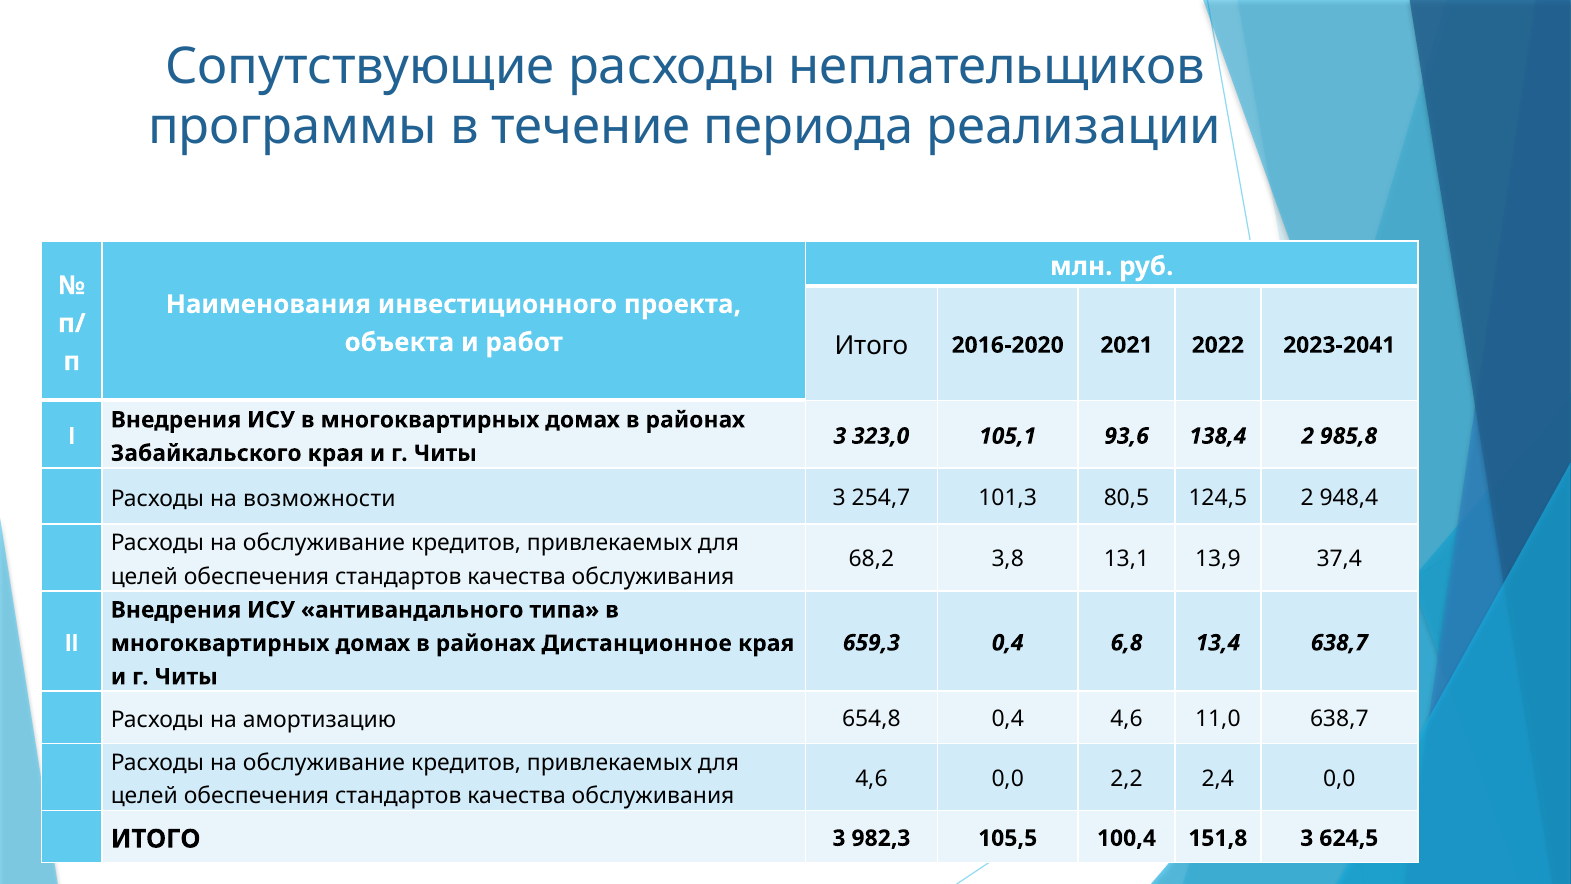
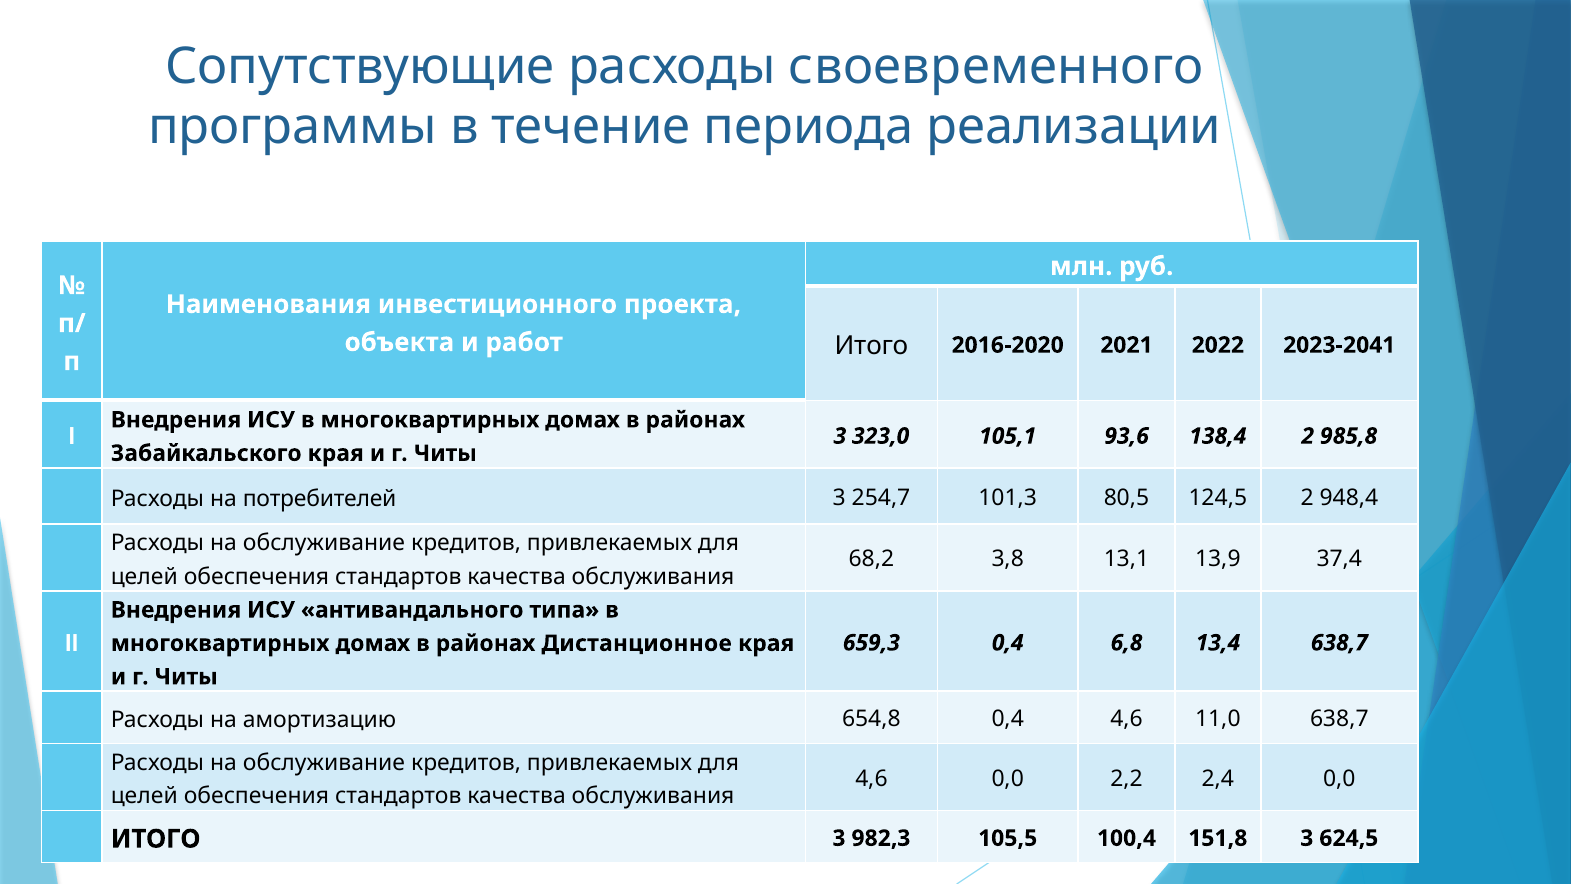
неплательщиков: неплательщиков -> своевременного
возможности: возможности -> потребителей
